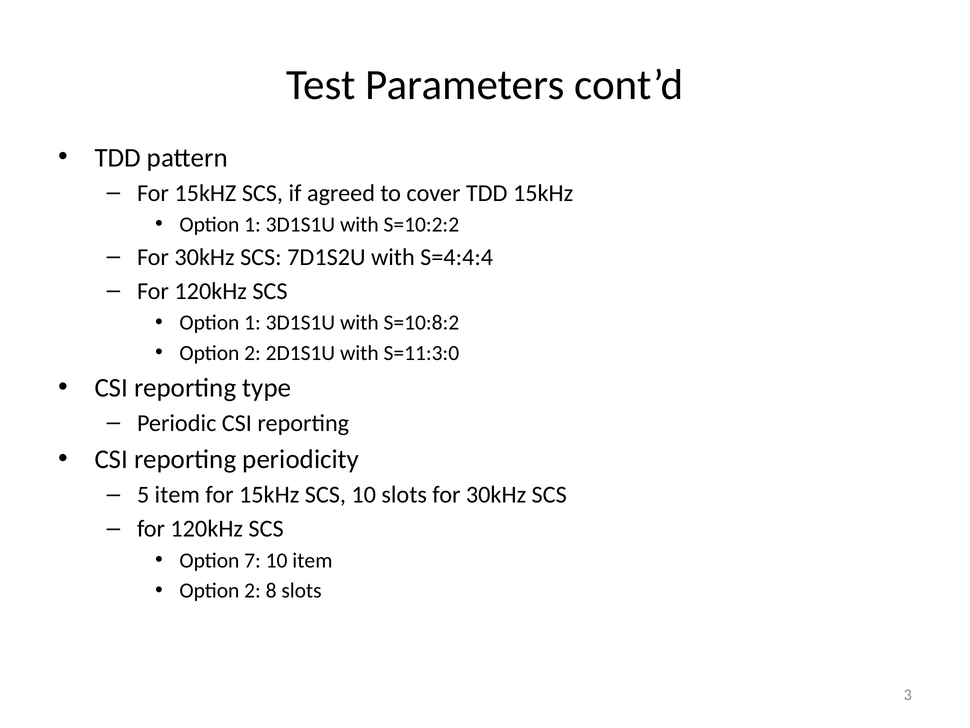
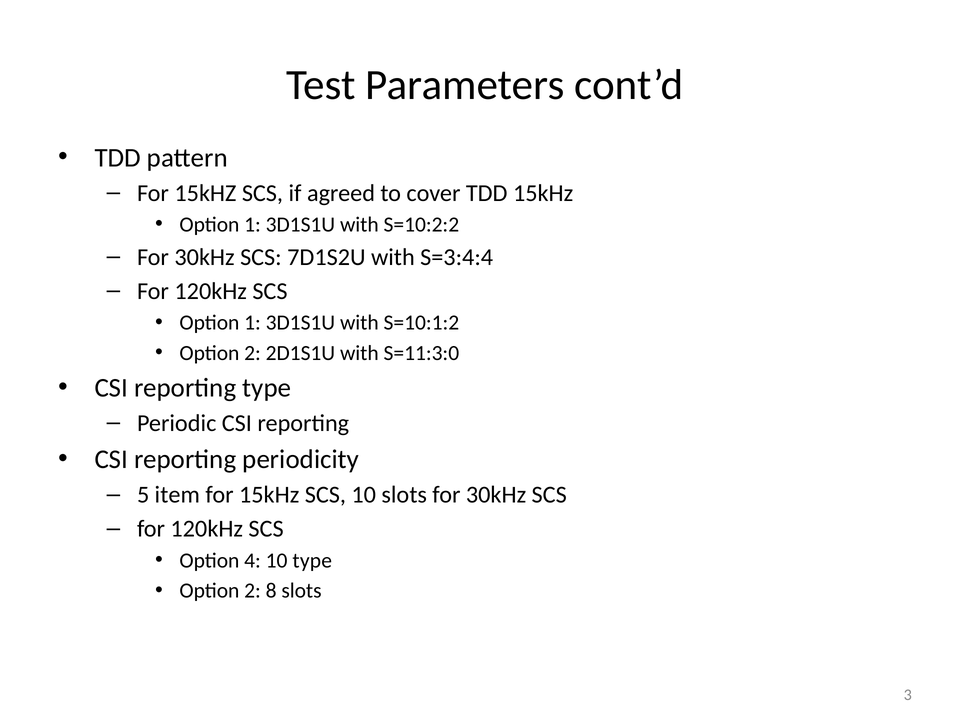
S=4:4:4: S=4:4:4 -> S=3:4:4
S=10:8:2: S=10:8:2 -> S=10:1:2
7: 7 -> 4
10 item: item -> type
